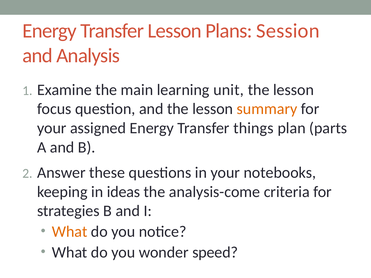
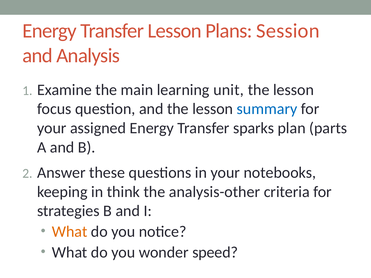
summary colour: orange -> blue
things: things -> sparks
ideas: ideas -> think
analysis-come: analysis-come -> analysis-other
